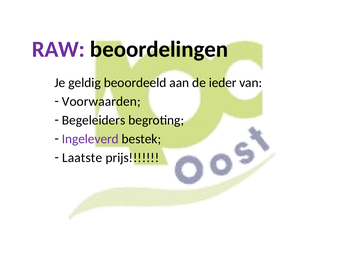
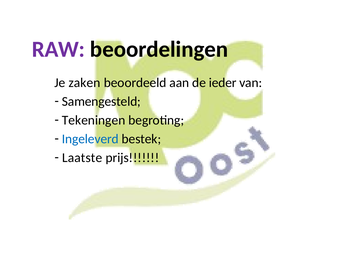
geldig: geldig -> zaken
Voorwaarden: Voorwaarden -> Samengesteld
Begeleiders: Begeleiders -> Tekeningen
Ingeleverd colour: purple -> blue
